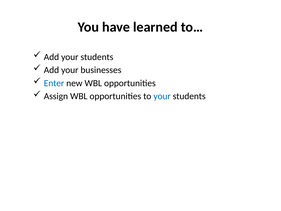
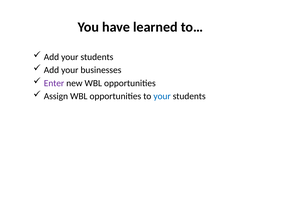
Enter colour: blue -> purple
